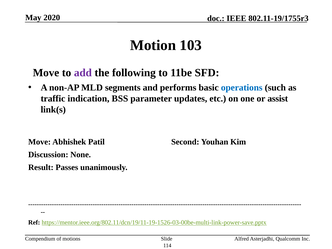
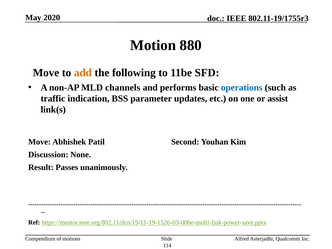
103: 103 -> 880
add colour: purple -> orange
segments: segments -> channels
